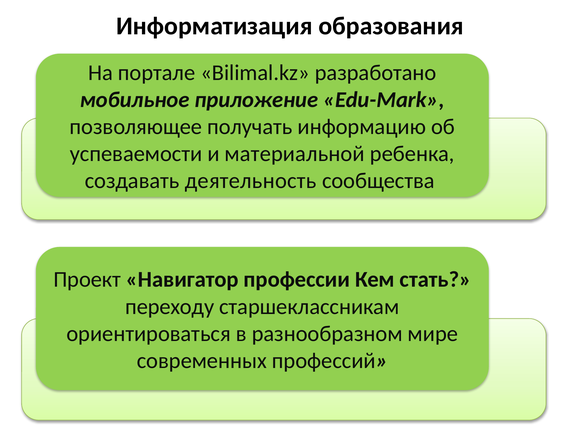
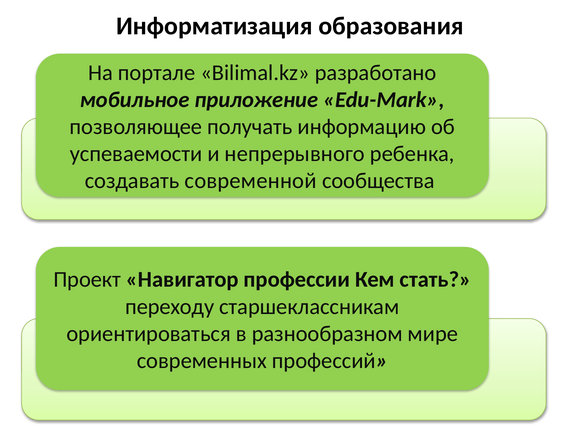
материальной: материальной -> непрерывного
деятельность: деятельность -> современной
